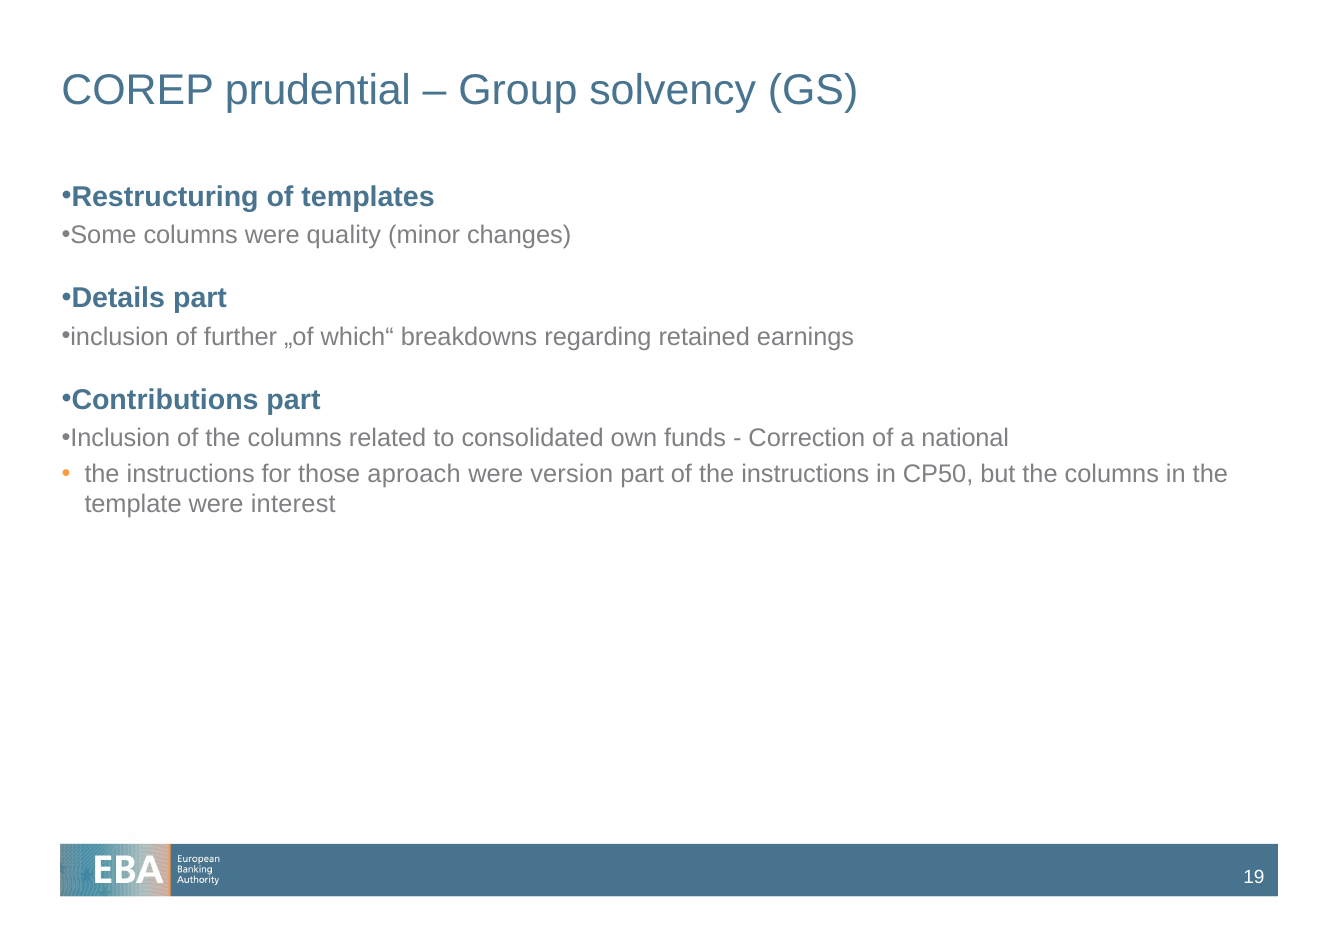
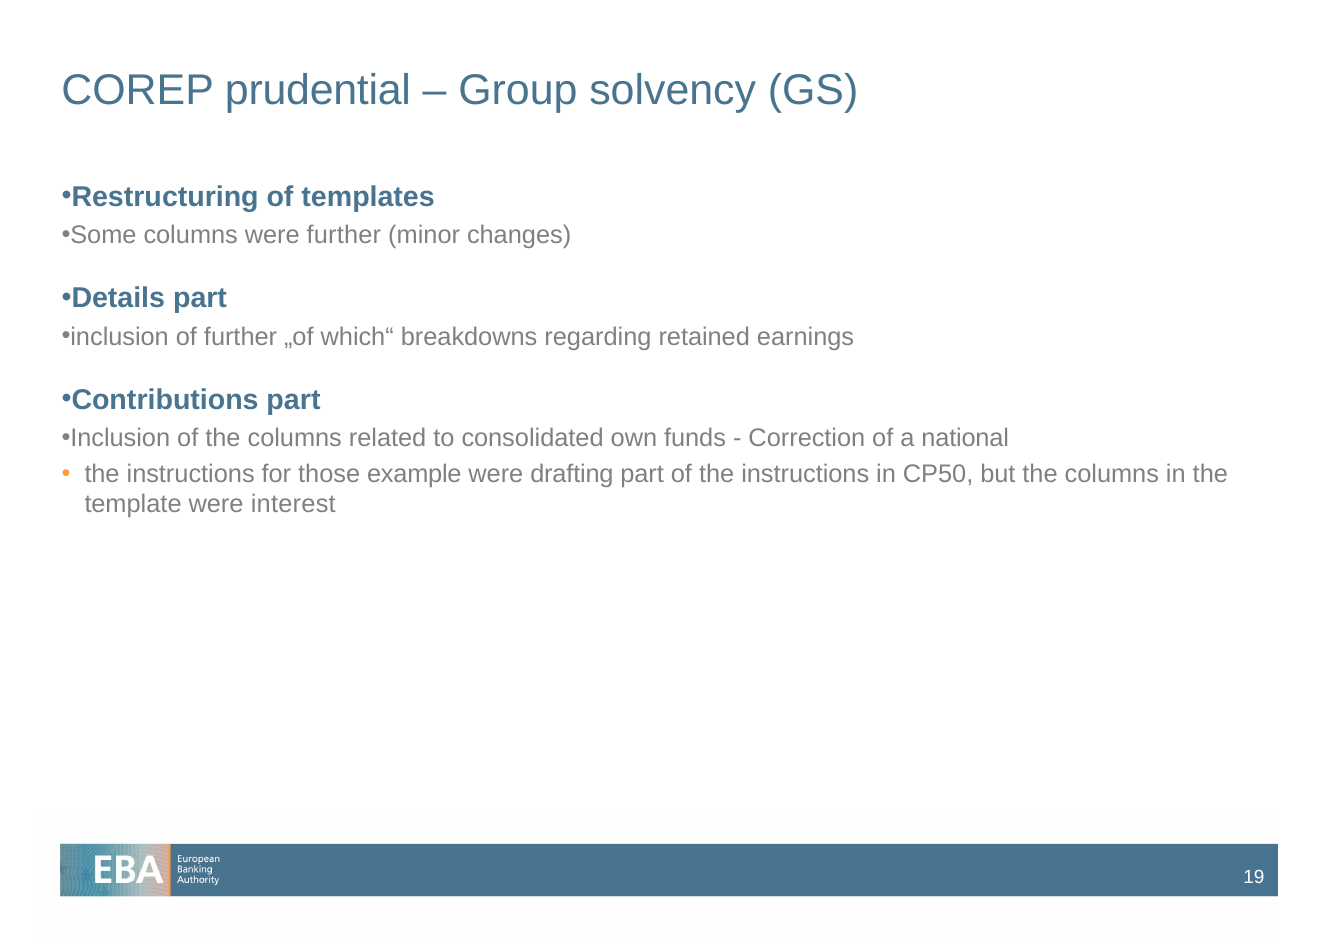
were quality: quality -> further
aproach: aproach -> example
version: version -> drafting
